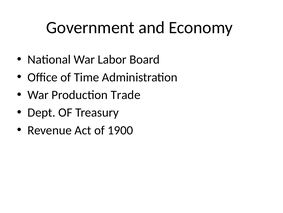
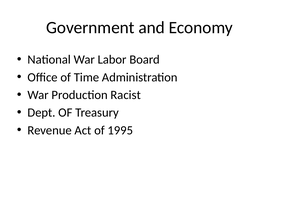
Trade: Trade -> Racist
1900: 1900 -> 1995
